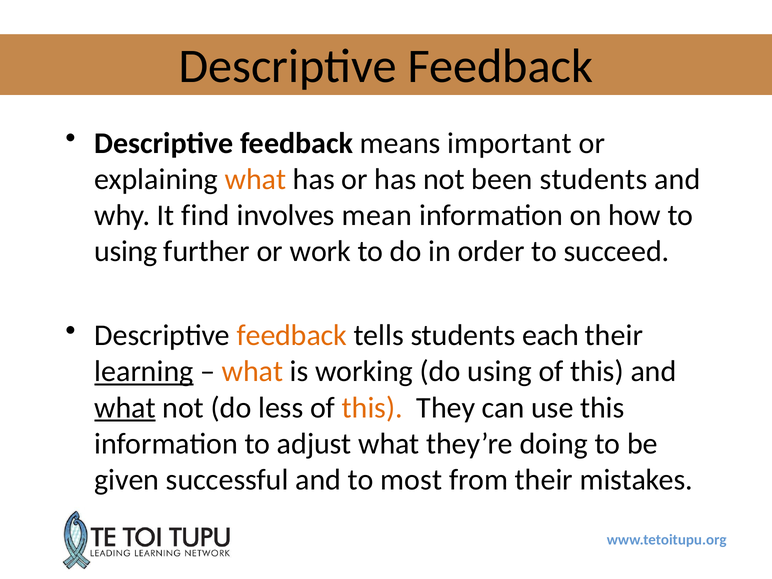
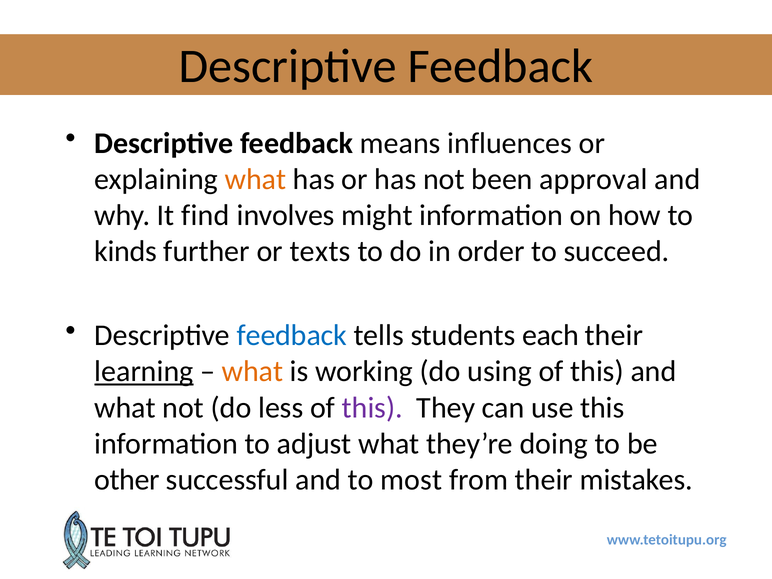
important: important -> influences
been students: students -> approval
mean: mean -> might
using at (126, 251): using -> kinds
work: work -> texts
feedback at (292, 336) colour: orange -> blue
what at (125, 408) underline: present -> none
this at (372, 408) colour: orange -> purple
given: given -> other
